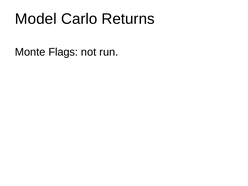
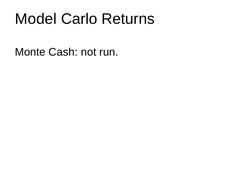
Flags: Flags -> Cash
